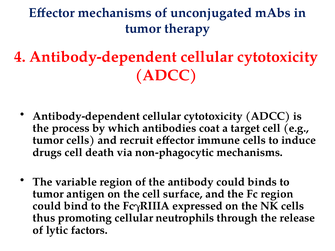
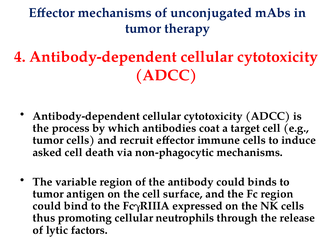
drugs: drugs -> asked
